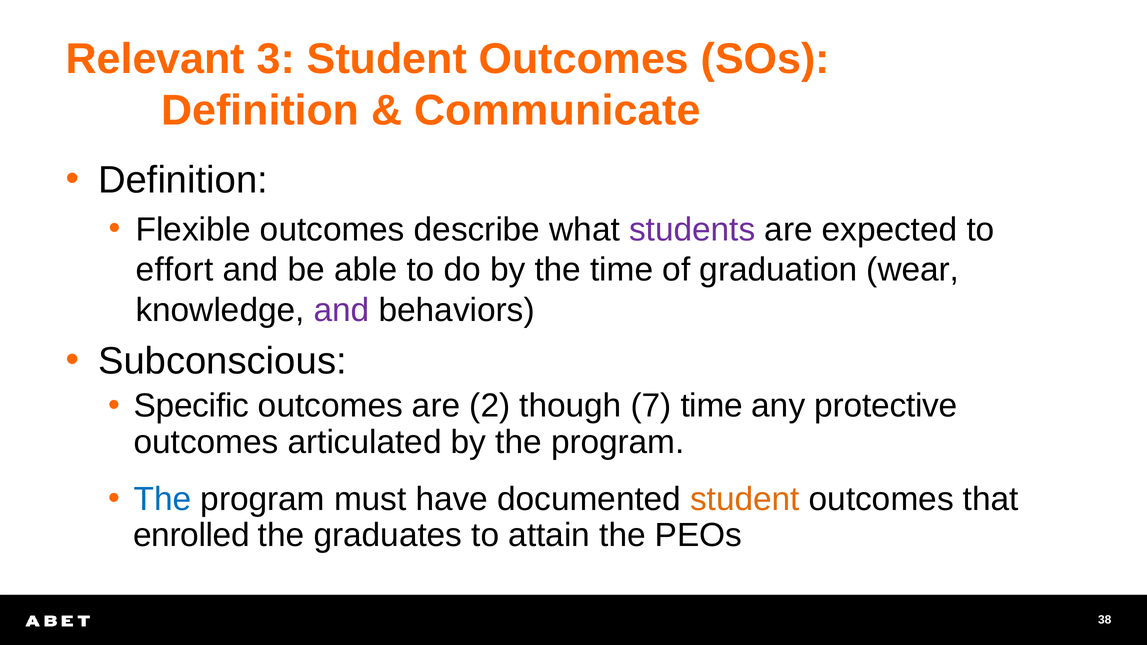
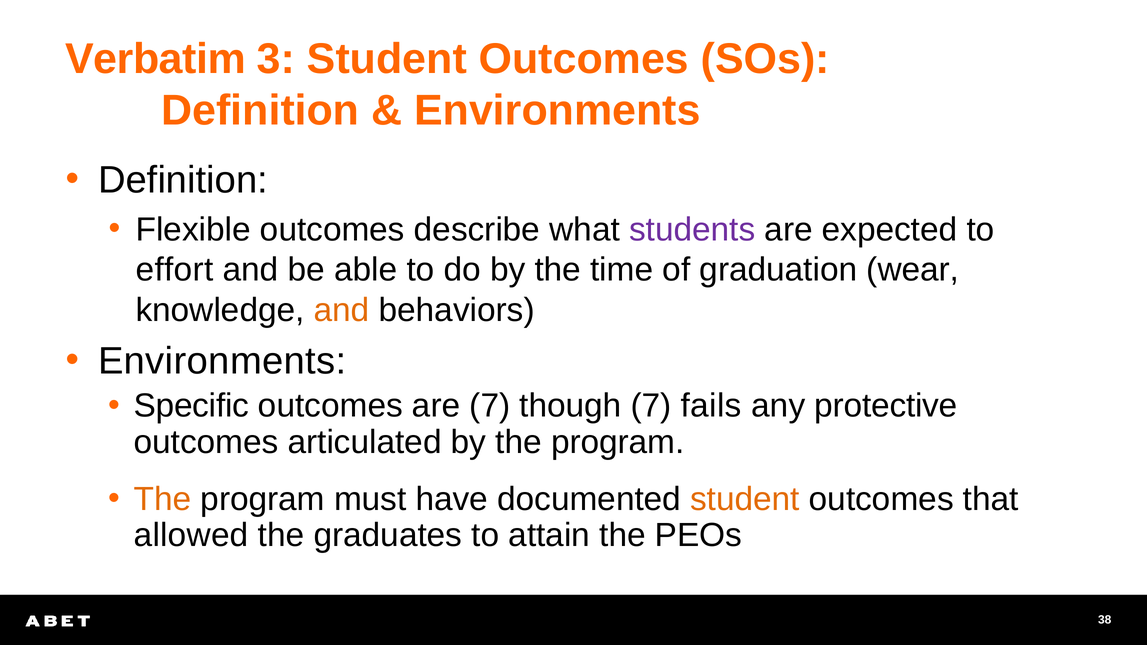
Relevant: Relevant -> Verbatim
Communicate at (557, 110): Communicate -> Environments
and at (342, 310) colour: purple -> orange
Subconscious at (222, 361): Subconscious -> Environments
are 2: 2 -> 7
7 time: time -> fails
The at (162, 499) colour: blue -> orange
enrolled: enrolled -> allowed
